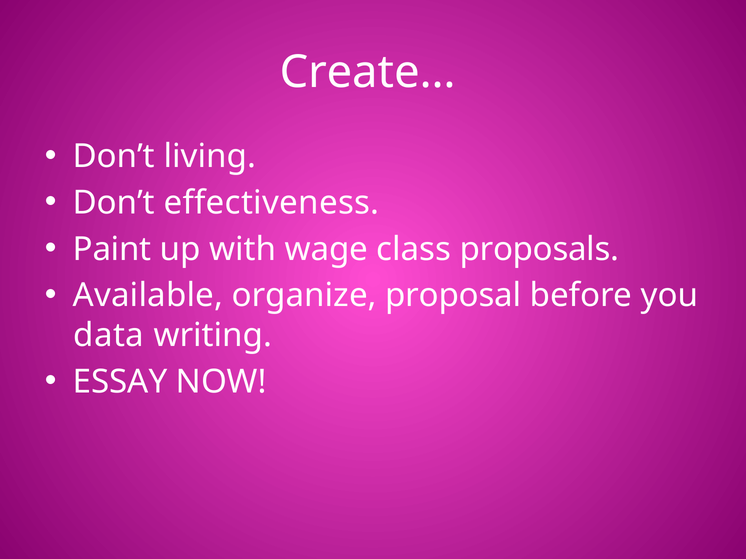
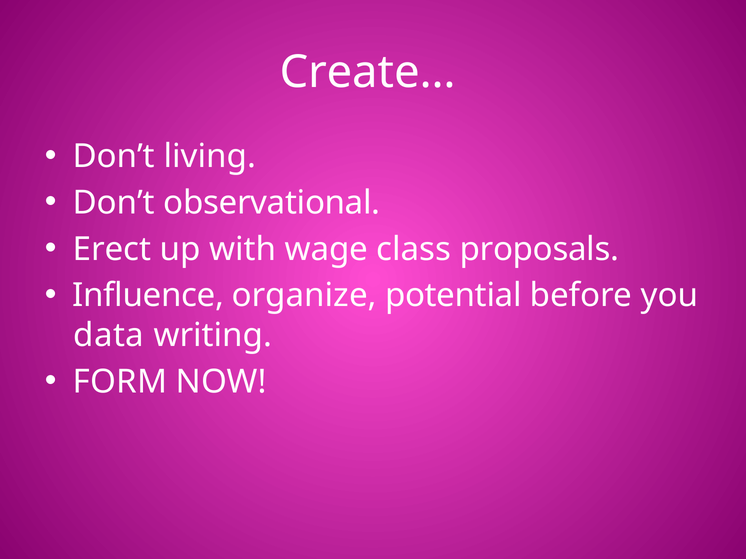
effectiveness: effectiveness -> observational
Paint: Paint -> Erect
Available: Available -> Influence
proposal: proposal -> potential
ESSAY: ESSAY -> FORM
